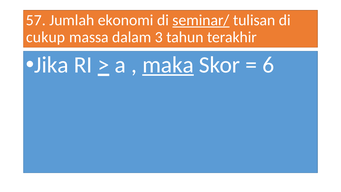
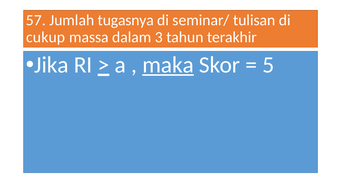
ekonomi: ekonomi -> tugasnya
seminar/ underline: present -> none
6: 6 -> 5
